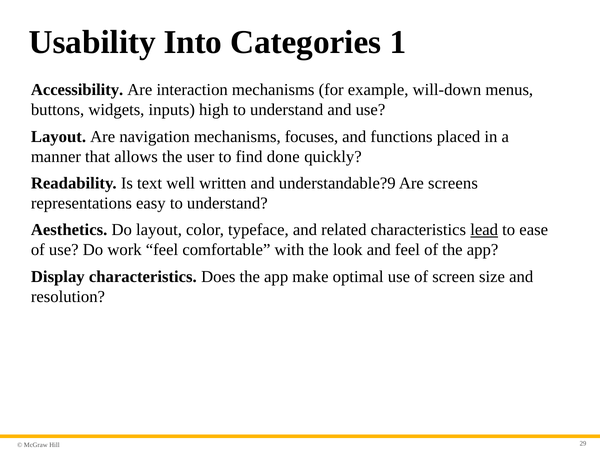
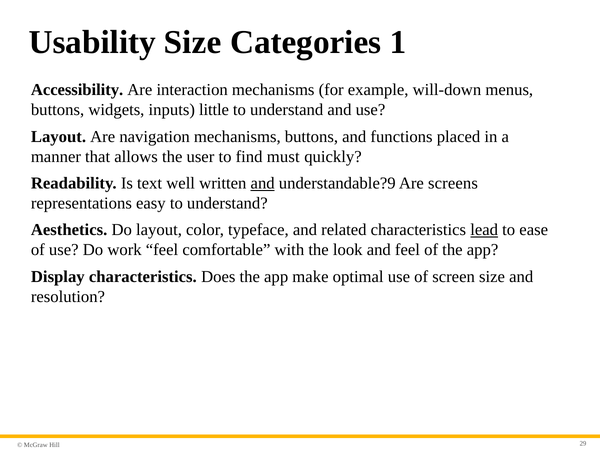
Usability Into: Into -> Size
high: high -> little
mechanisms focuses: focuses -> buttons
done: done -> must
and at (263, 183) underline: none -> present
